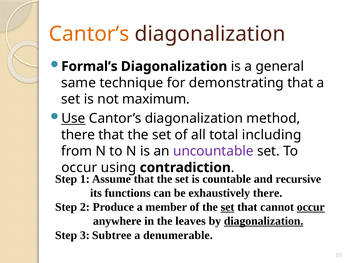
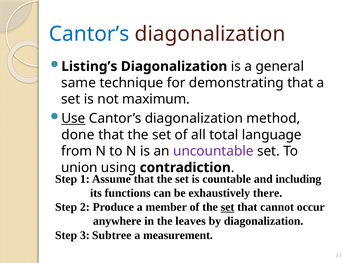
Cantor’s at (89, 34) colour: orange -> blue
Formal’s: Formal’s -> Listing’s
there at (78, 135): there -> done
including: including -> language
occur at (79, 167): occur -> union
recursive: recursive -> including
occur at (311, 207) underline: present -> none
diagonalization at (264, 221) underline: present -> none
denumerable: denumerable -> measurement
